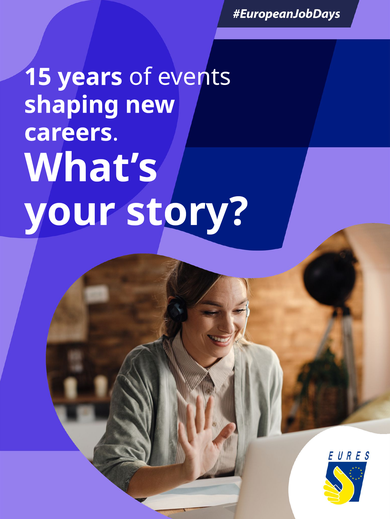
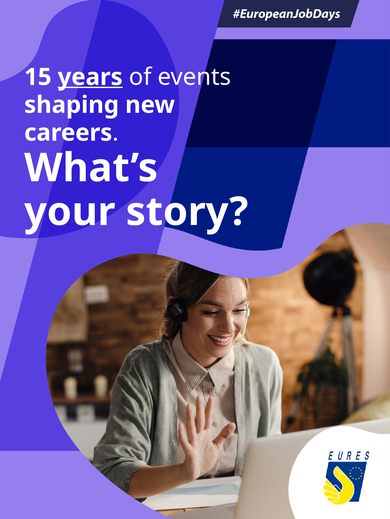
years underline: none -> present
